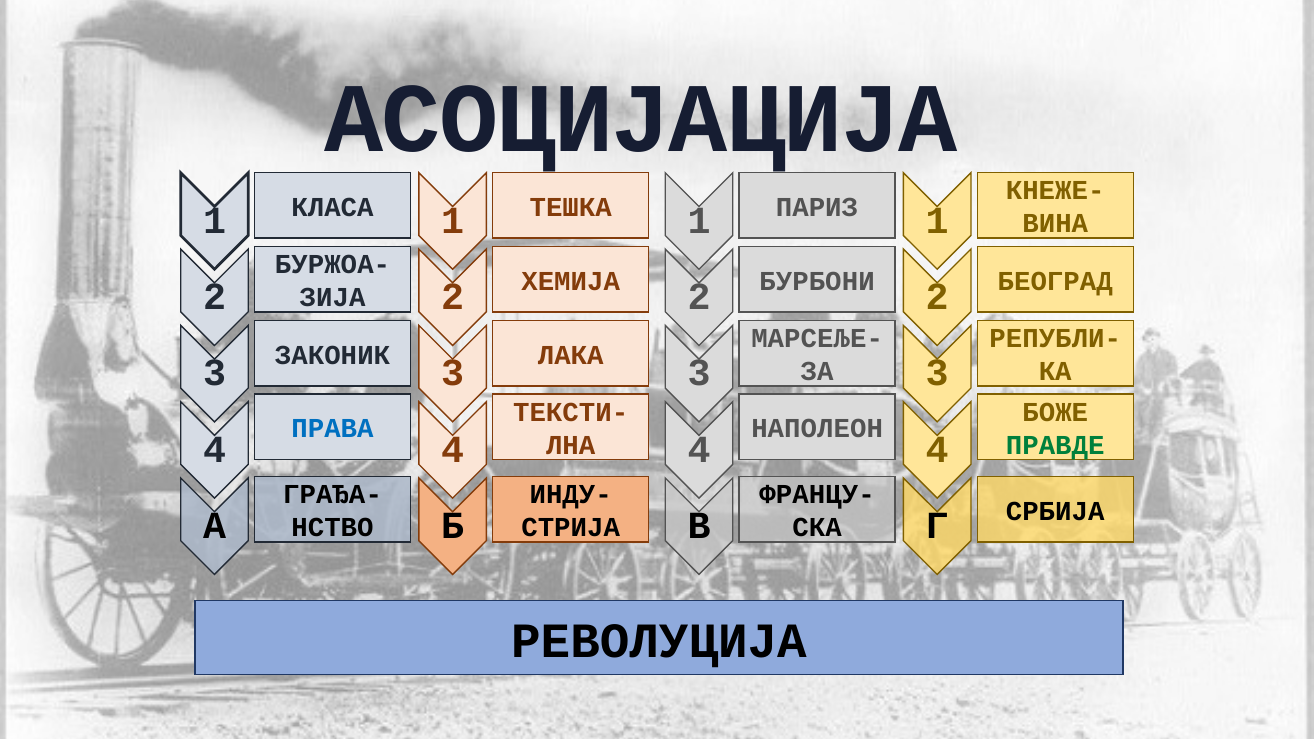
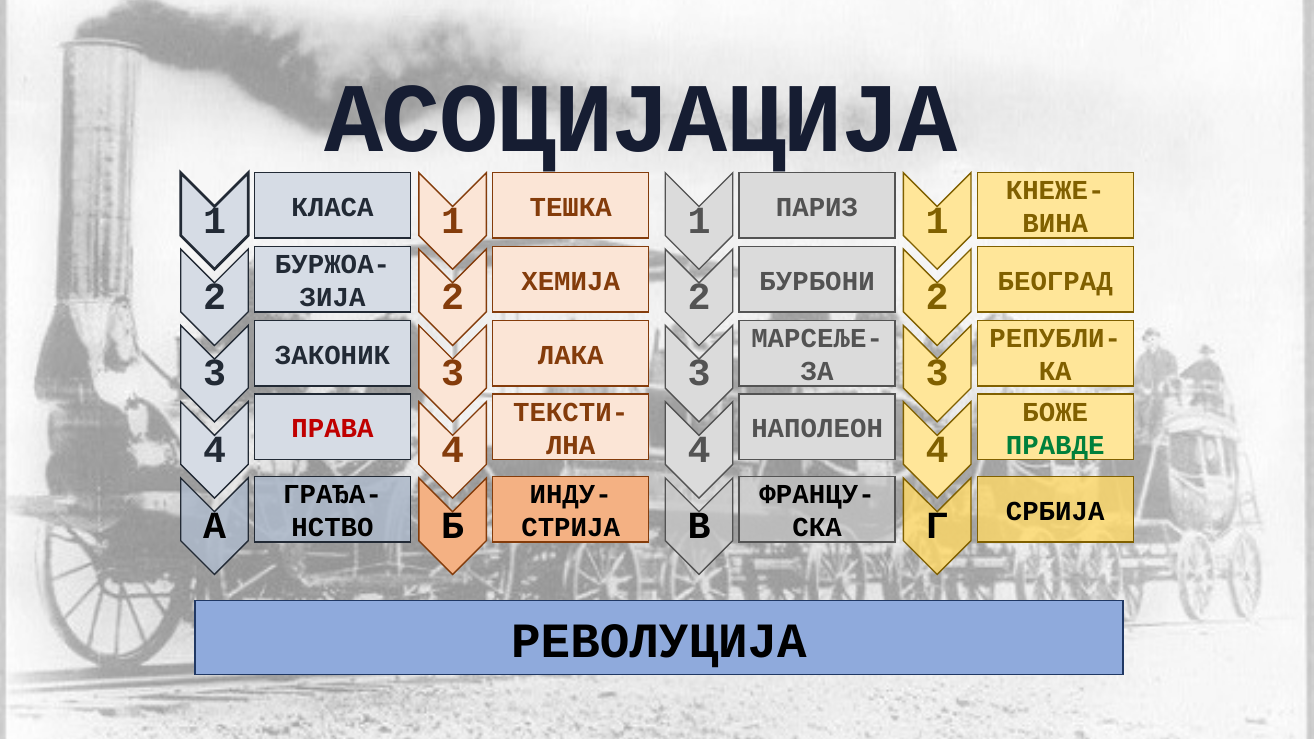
ПРАВА colour: blue -> red
